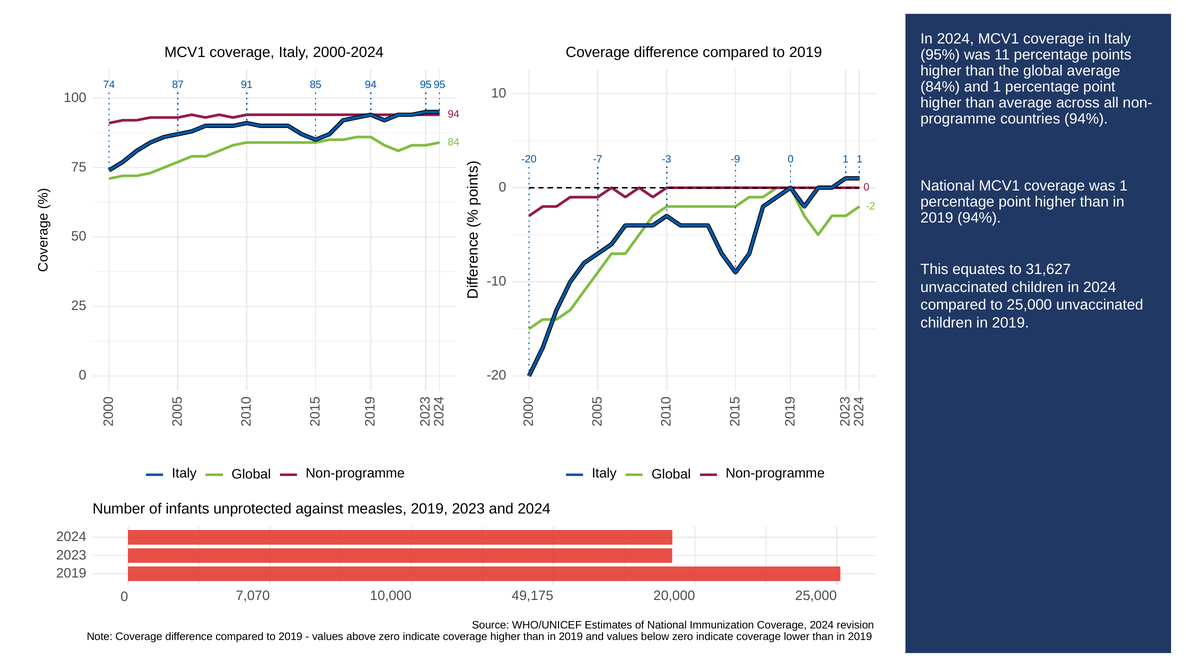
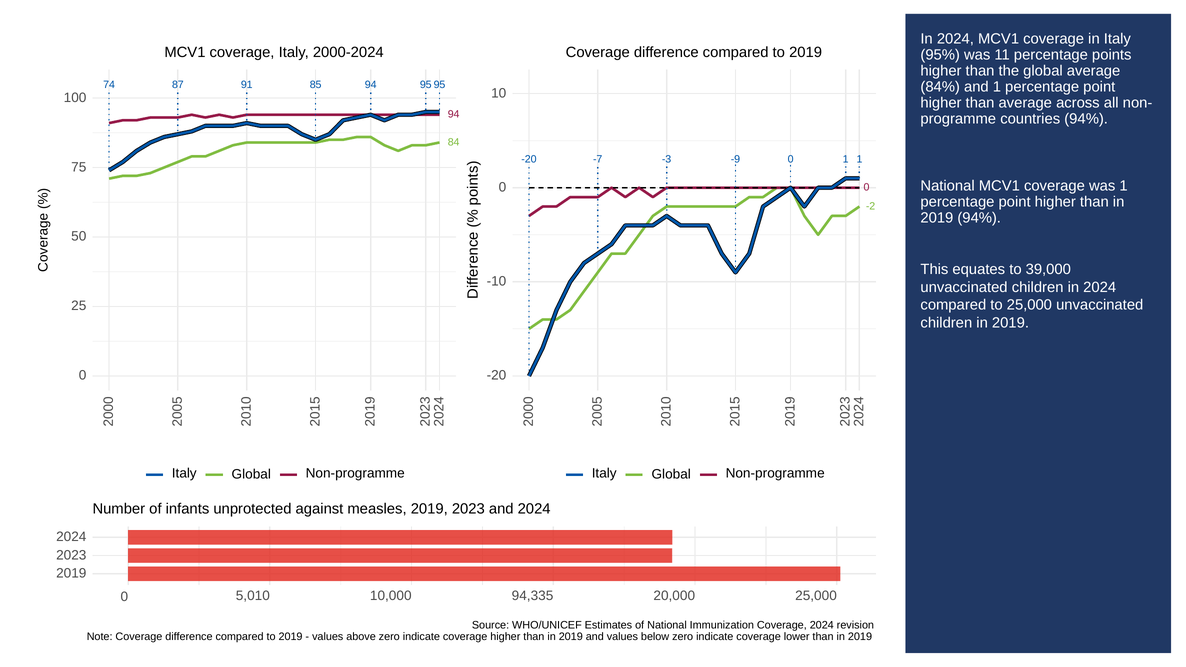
31,627: 31,627 -> 39,000
7,070: 7,070 -> 5,010
49,175: 49,175 -> 94,335
